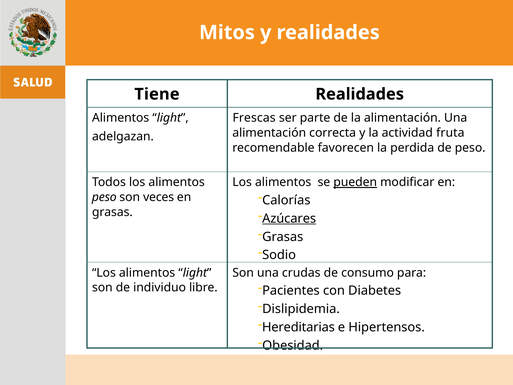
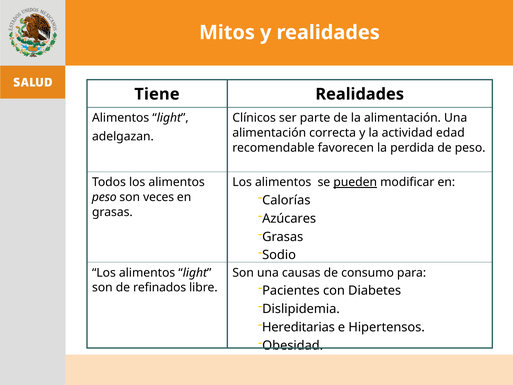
Frescas: Frescas -> Clínicos
fruta: fruta -> edad
Azúcares underline: present -> none
crudas: crudas -> causas
individuo: individuo -> refinados
